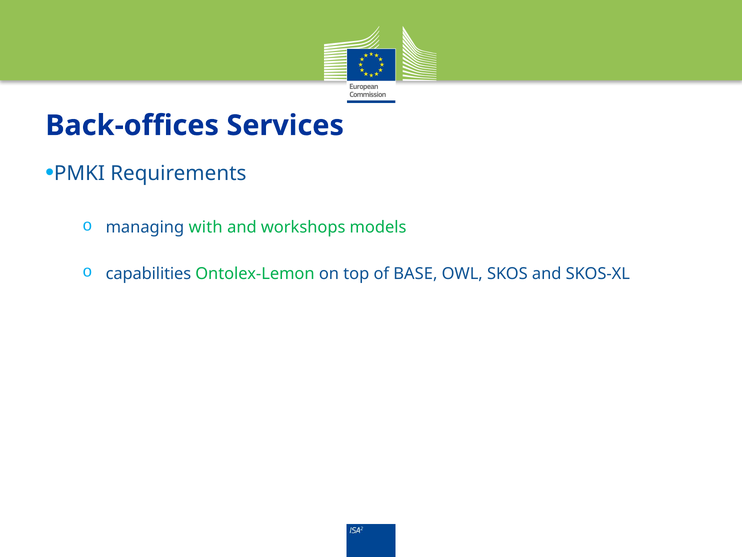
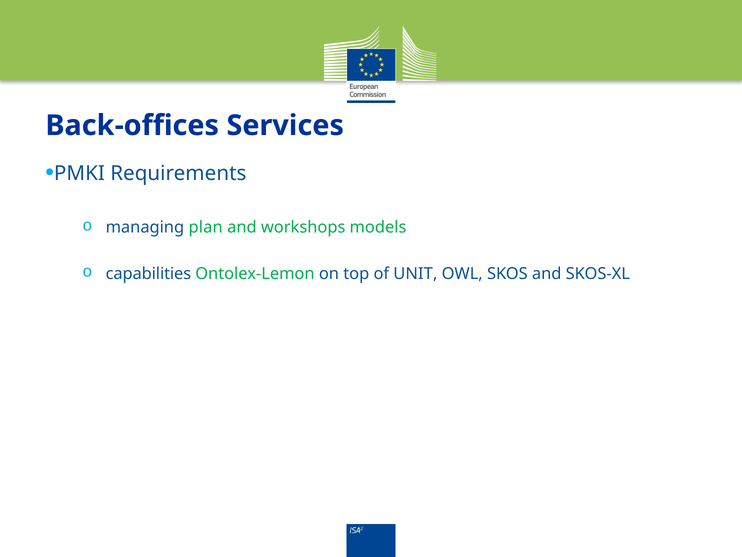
with: with -> plan
BASE: BASE -> UNIT
